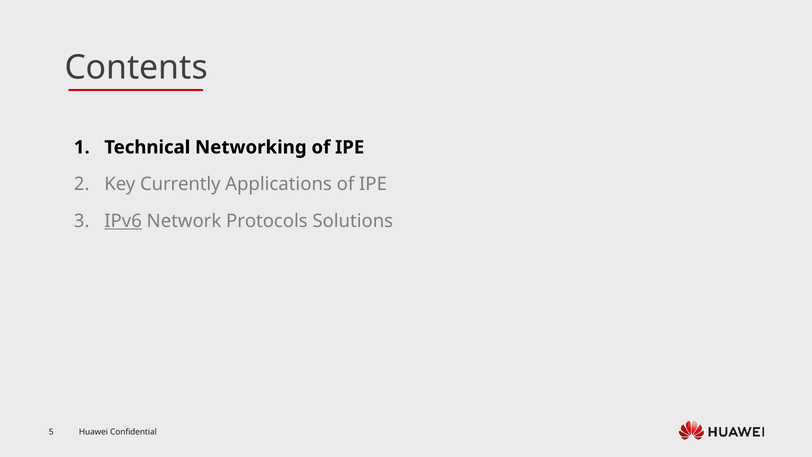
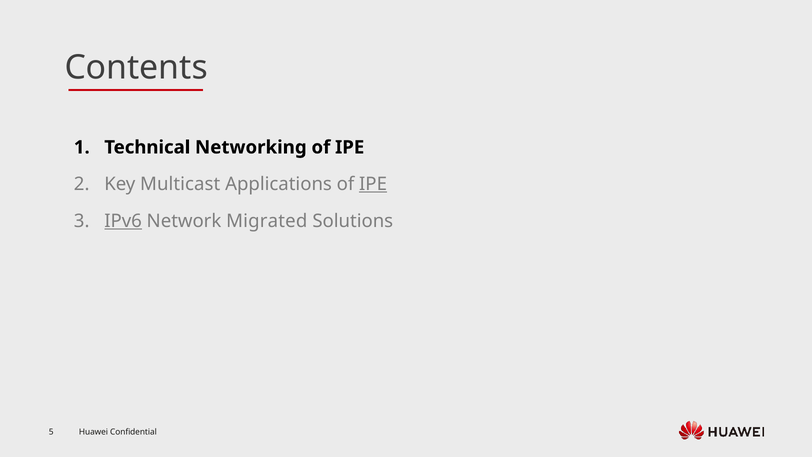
Currently: Currently -> Multicast
IPE at (373, 184) underline: none -> present
Protocols: Protocols -> Migrated
